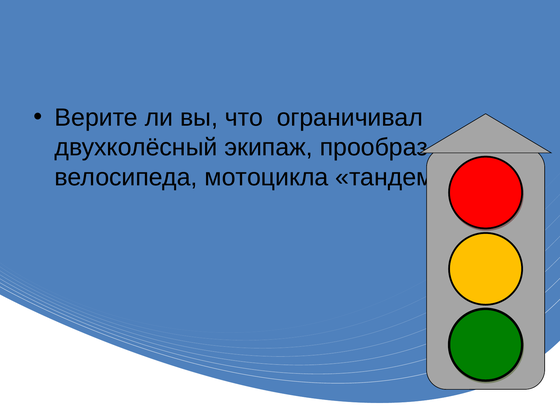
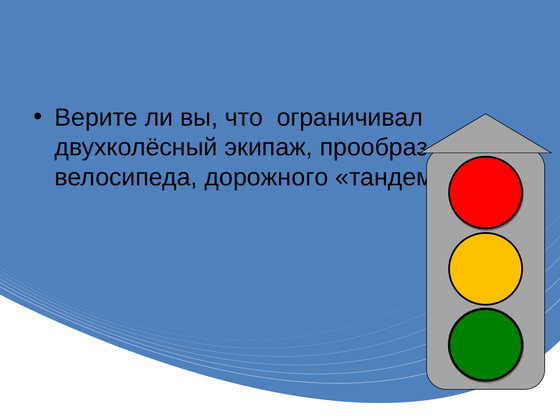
мотоцикла: мотоцикла -> дорожного
